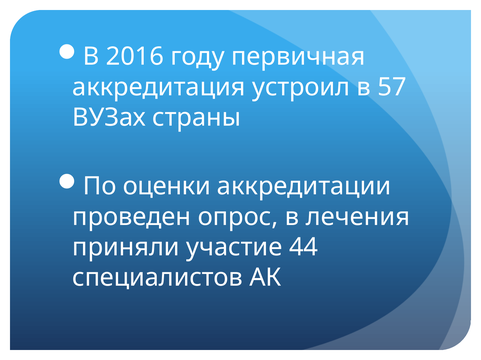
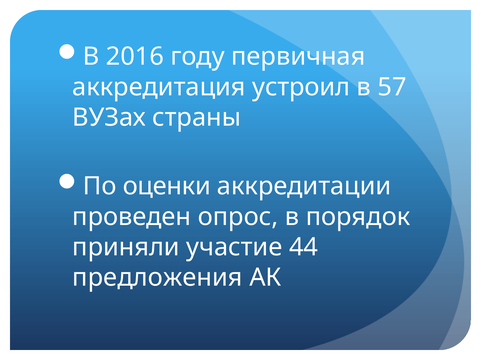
лечения: лечения -> порядок
специалистов: специалистов -> предложения
